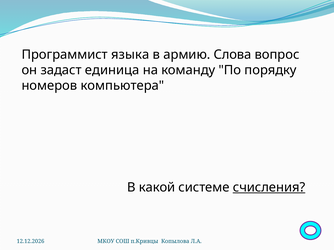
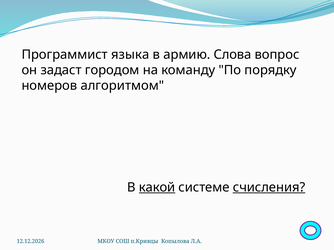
единица: единица -> городом
компьютера: компьютера -> алгоритмом
какой underline: none -> present
